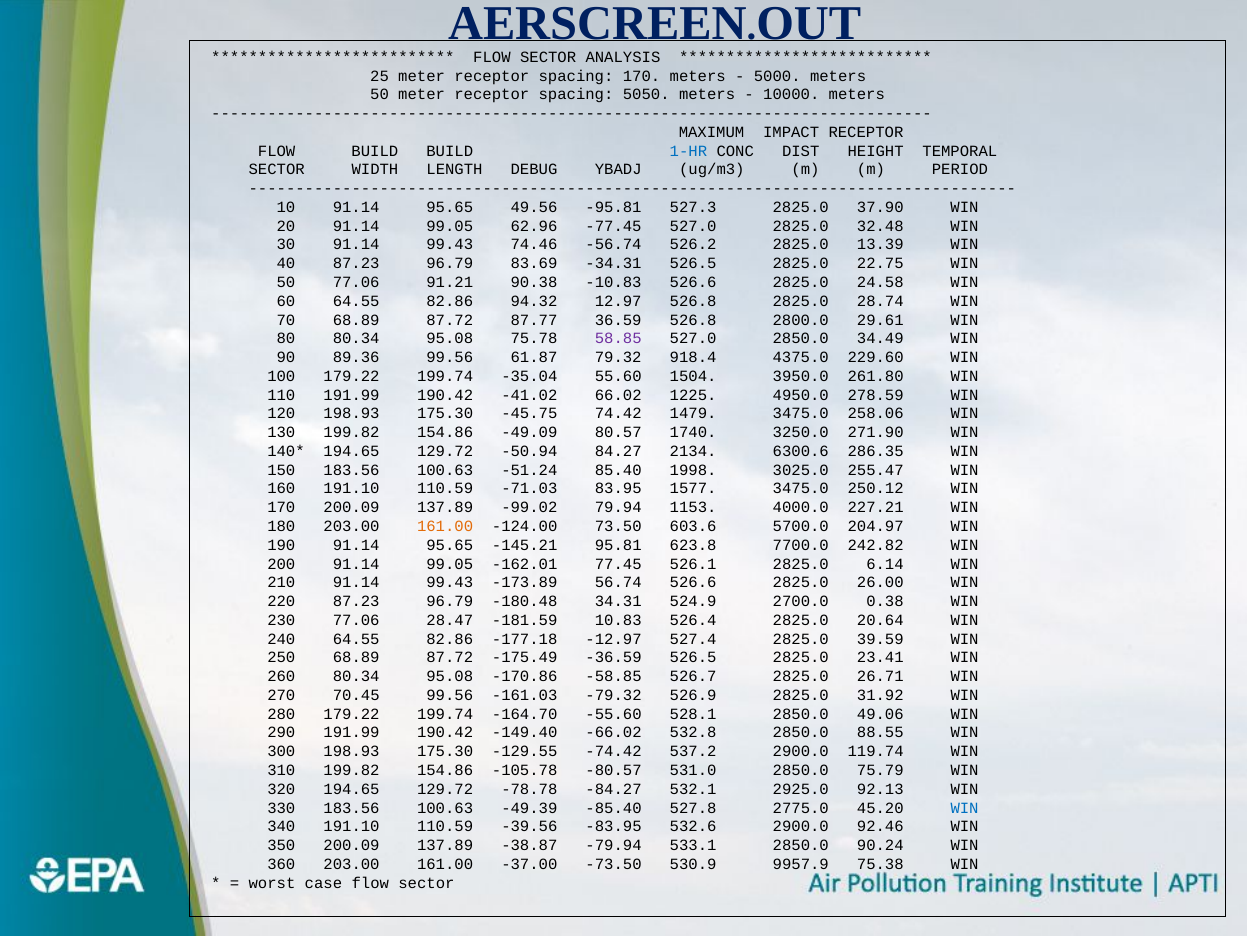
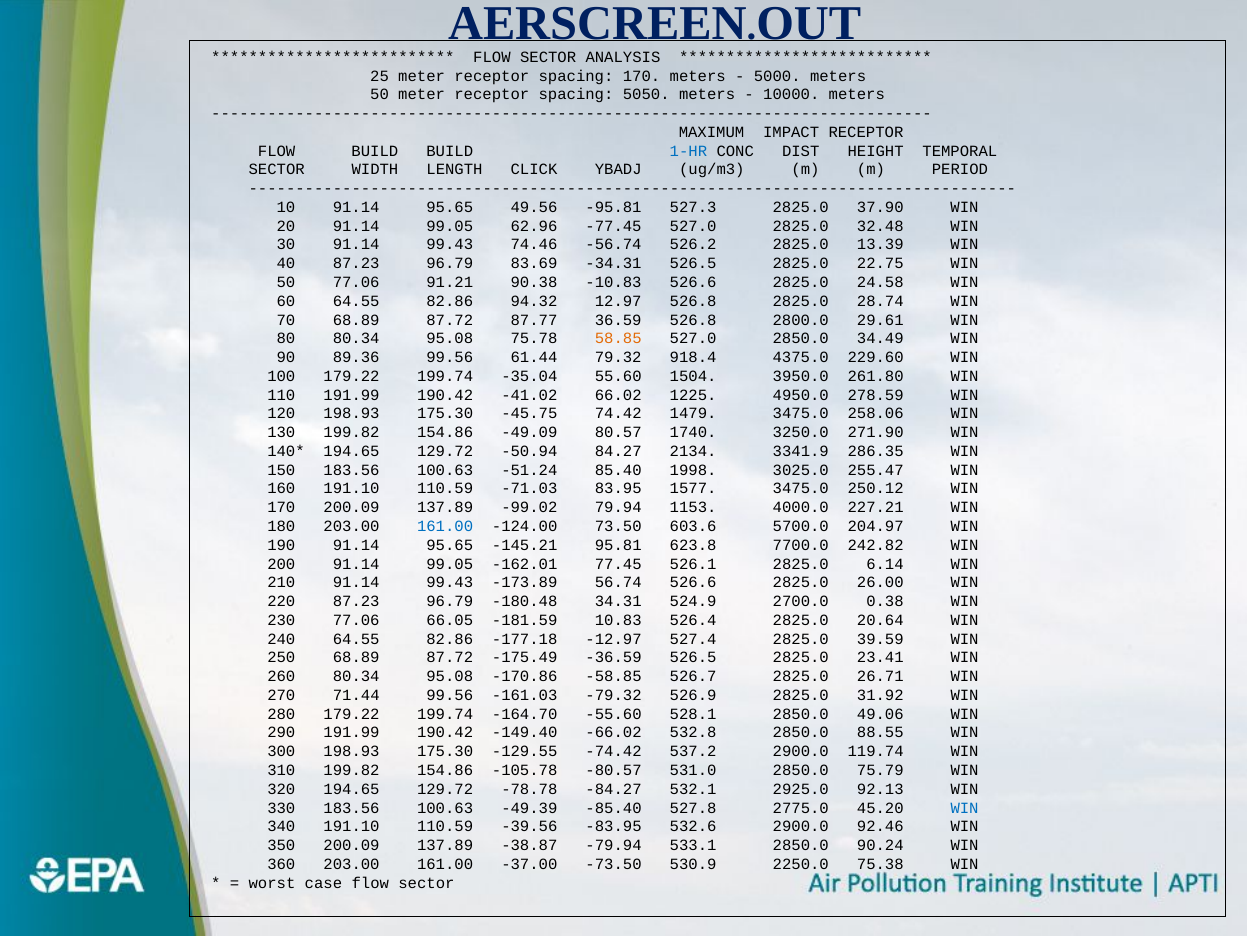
DEBUG: DEBUG -> CLICK
58.85 colour: purple -> orange
61.87: 61.87 -> 61.44
6300.6: 6300.6 -> 3341.9
161.00 at (445, 526) colour: orange -> blue
28.47: 28.47 -> 66.05
70.45: 70.45 -> 71.44
9957.9: 9957.9 -> 2250.0
